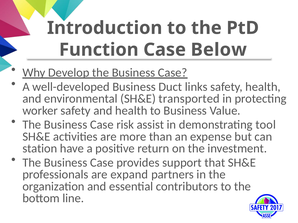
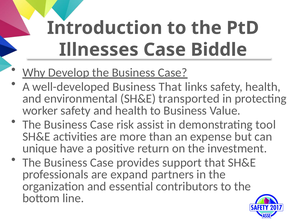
Function: Function -> Illnesses
Below: Below -> Biddle
Business Duct: Duct -> That
station: station -> unique
